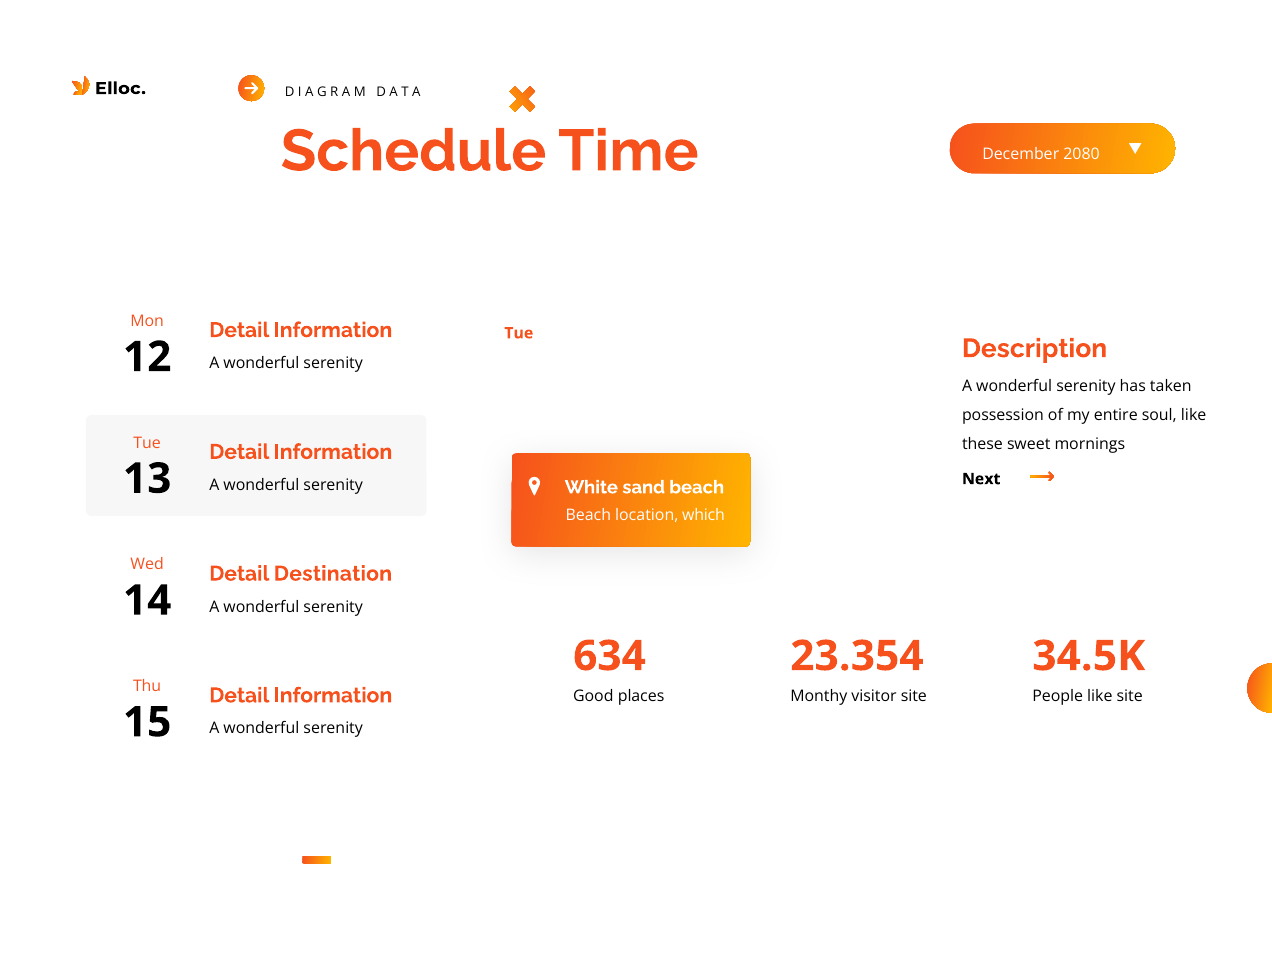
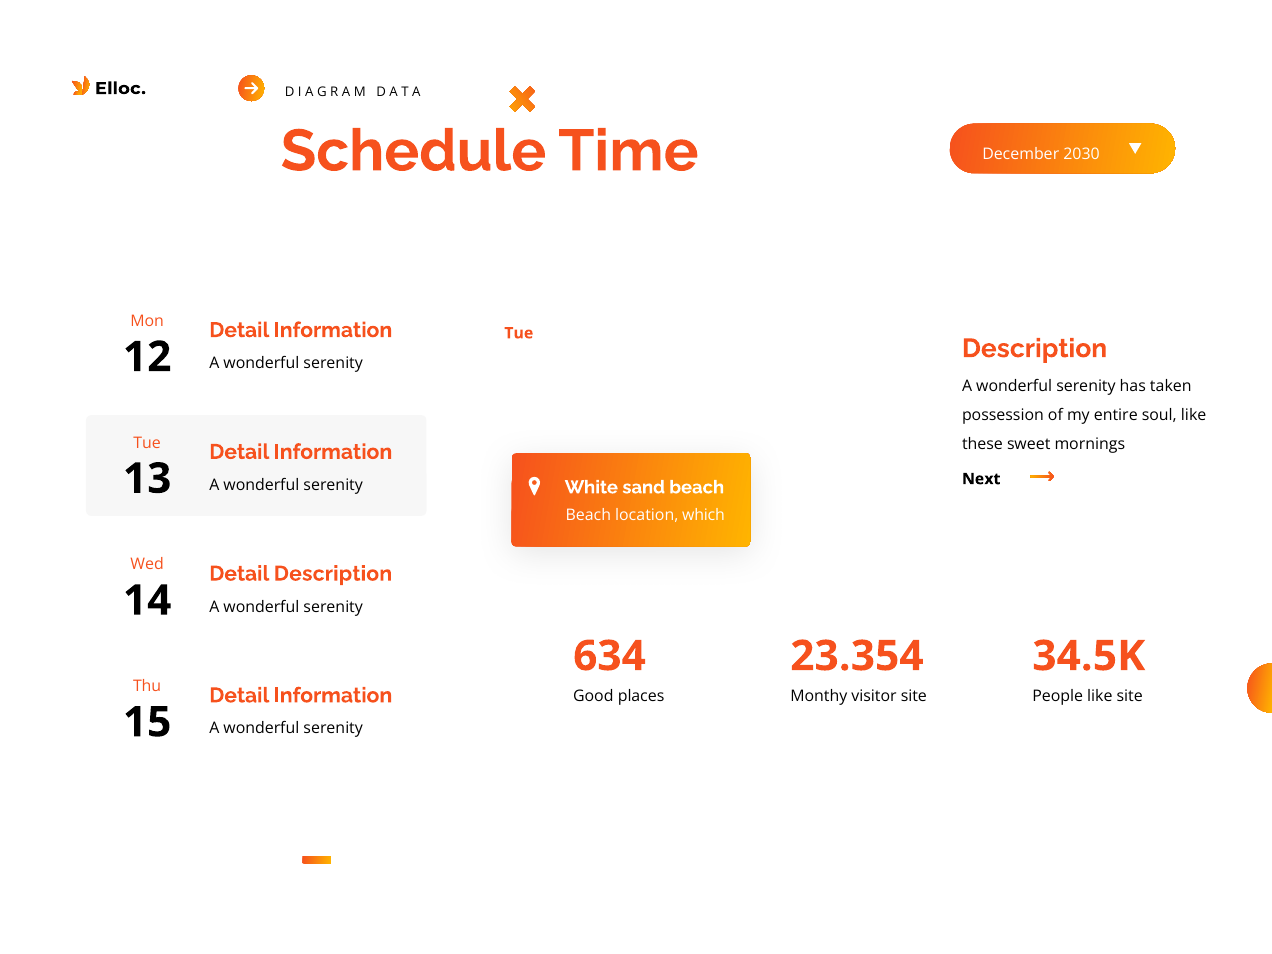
2080: 2080 -> 2030
Detail Destination: Destination -> Description
